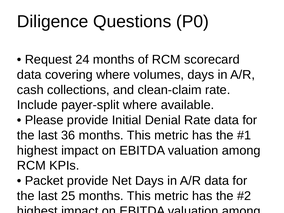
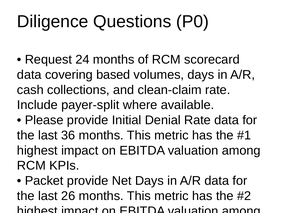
covering where: where -> based
25: 25 -> 26
